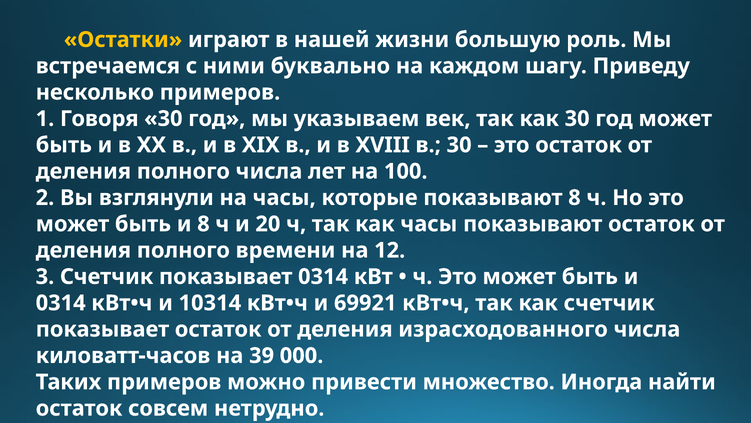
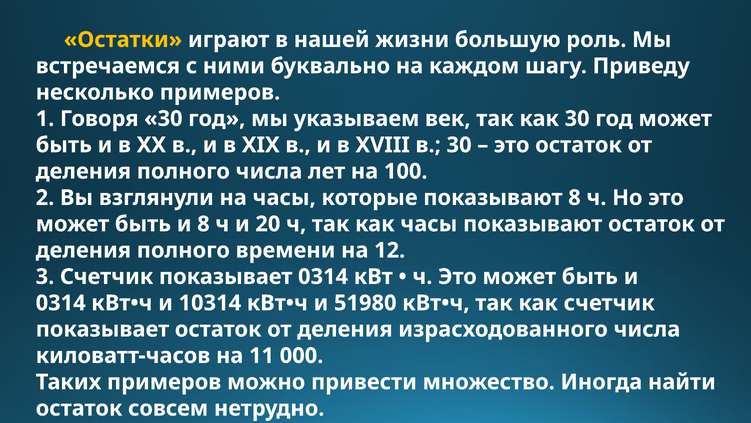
69921: 69921 -> 51980
39: 39 -> 11
